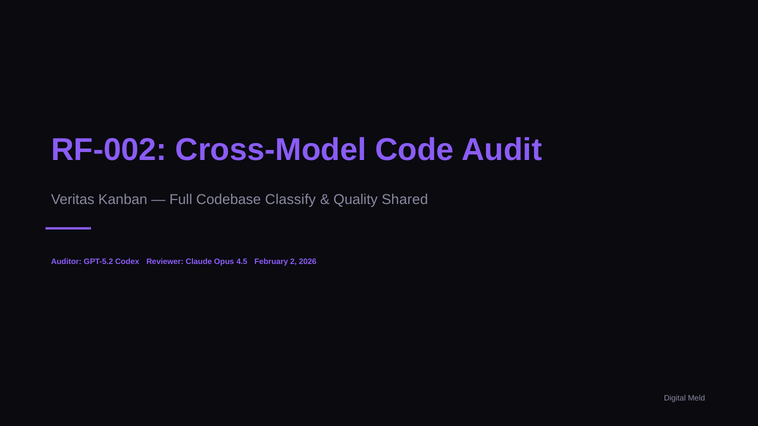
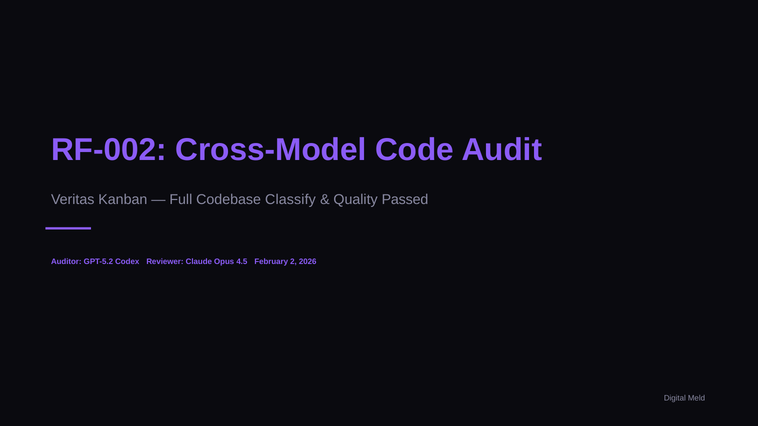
Shared: Shared -> Passed
